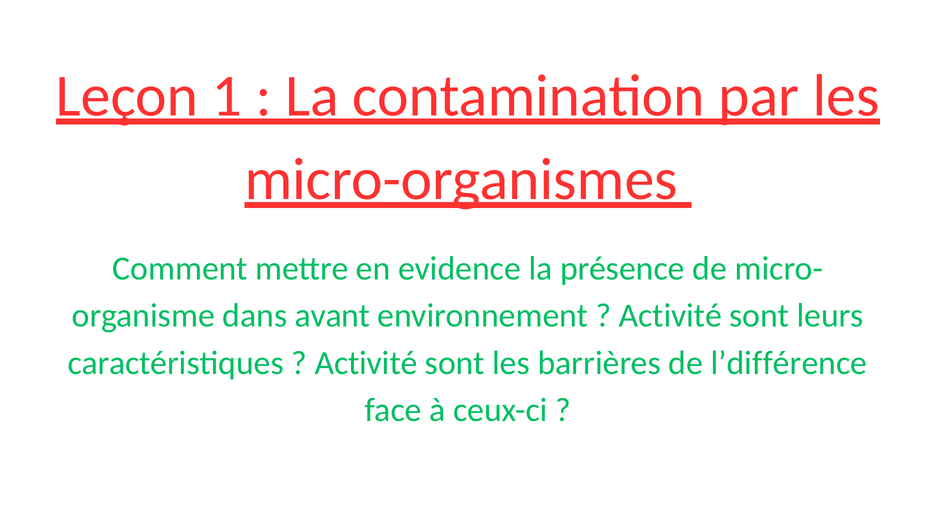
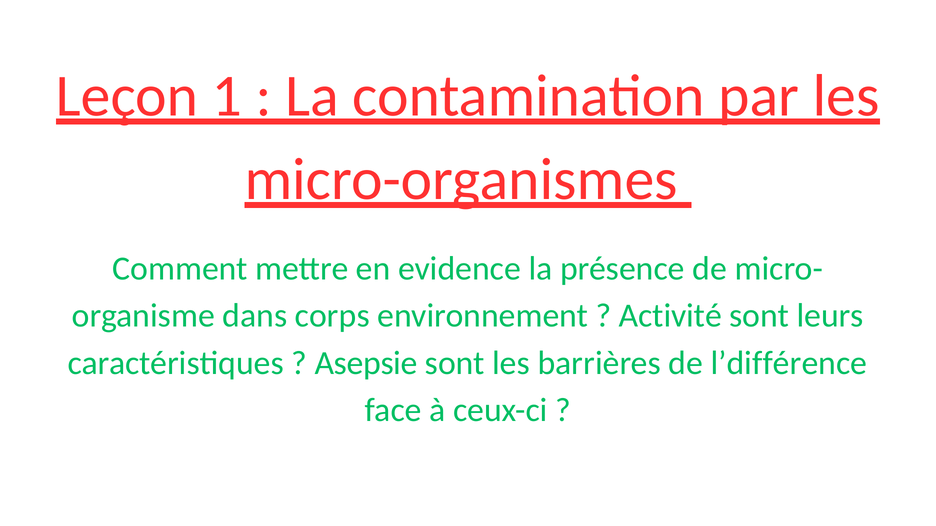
avant: avant -> corps
Activité at (366, 363): Activité -> Asepsie
